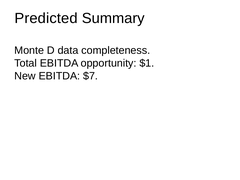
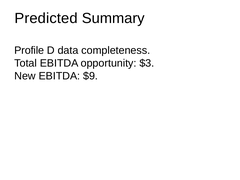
Monte: Monte -> Profile
$1: $1 -> $3
$7: $7 -> $9
